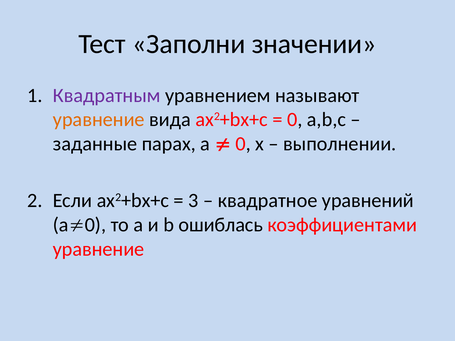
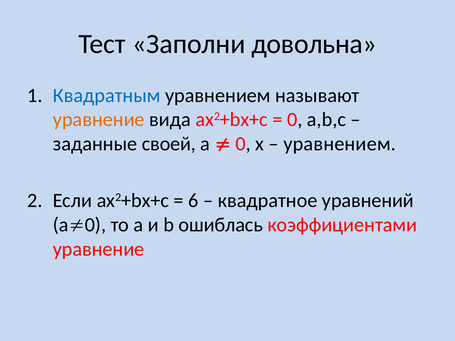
значении: значении -> довольна
Квадратным colour: purple -> blue
парах: парах -> своей
выполнении at (340, 144): выполнении -> уравнением
3: 3 -> 6
